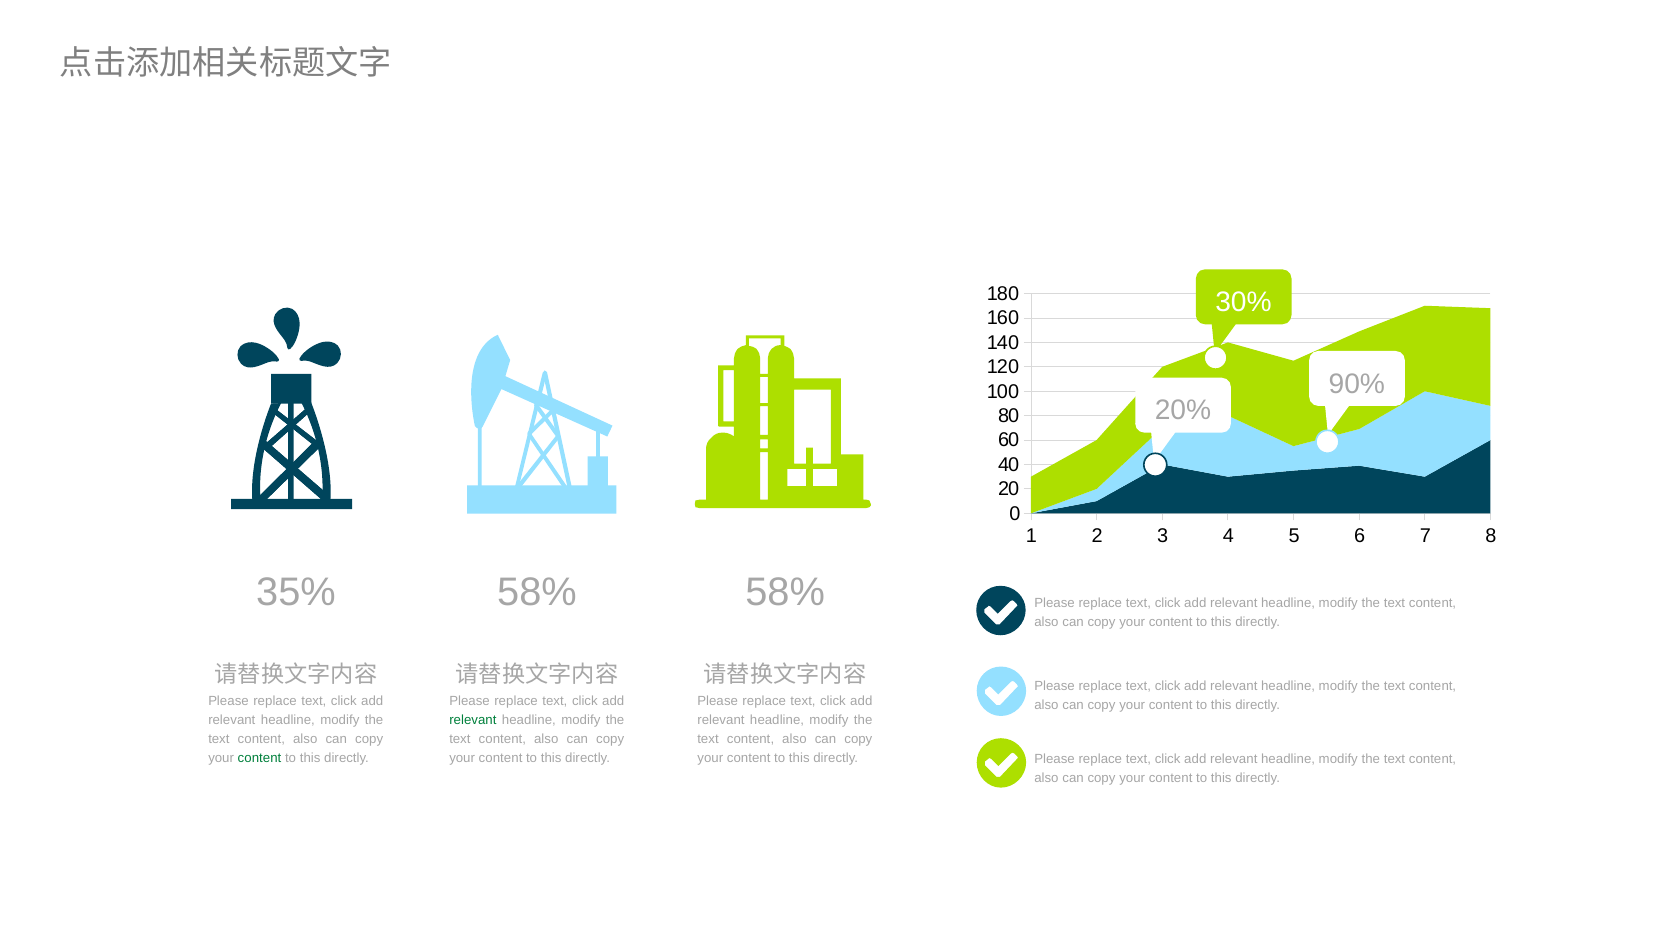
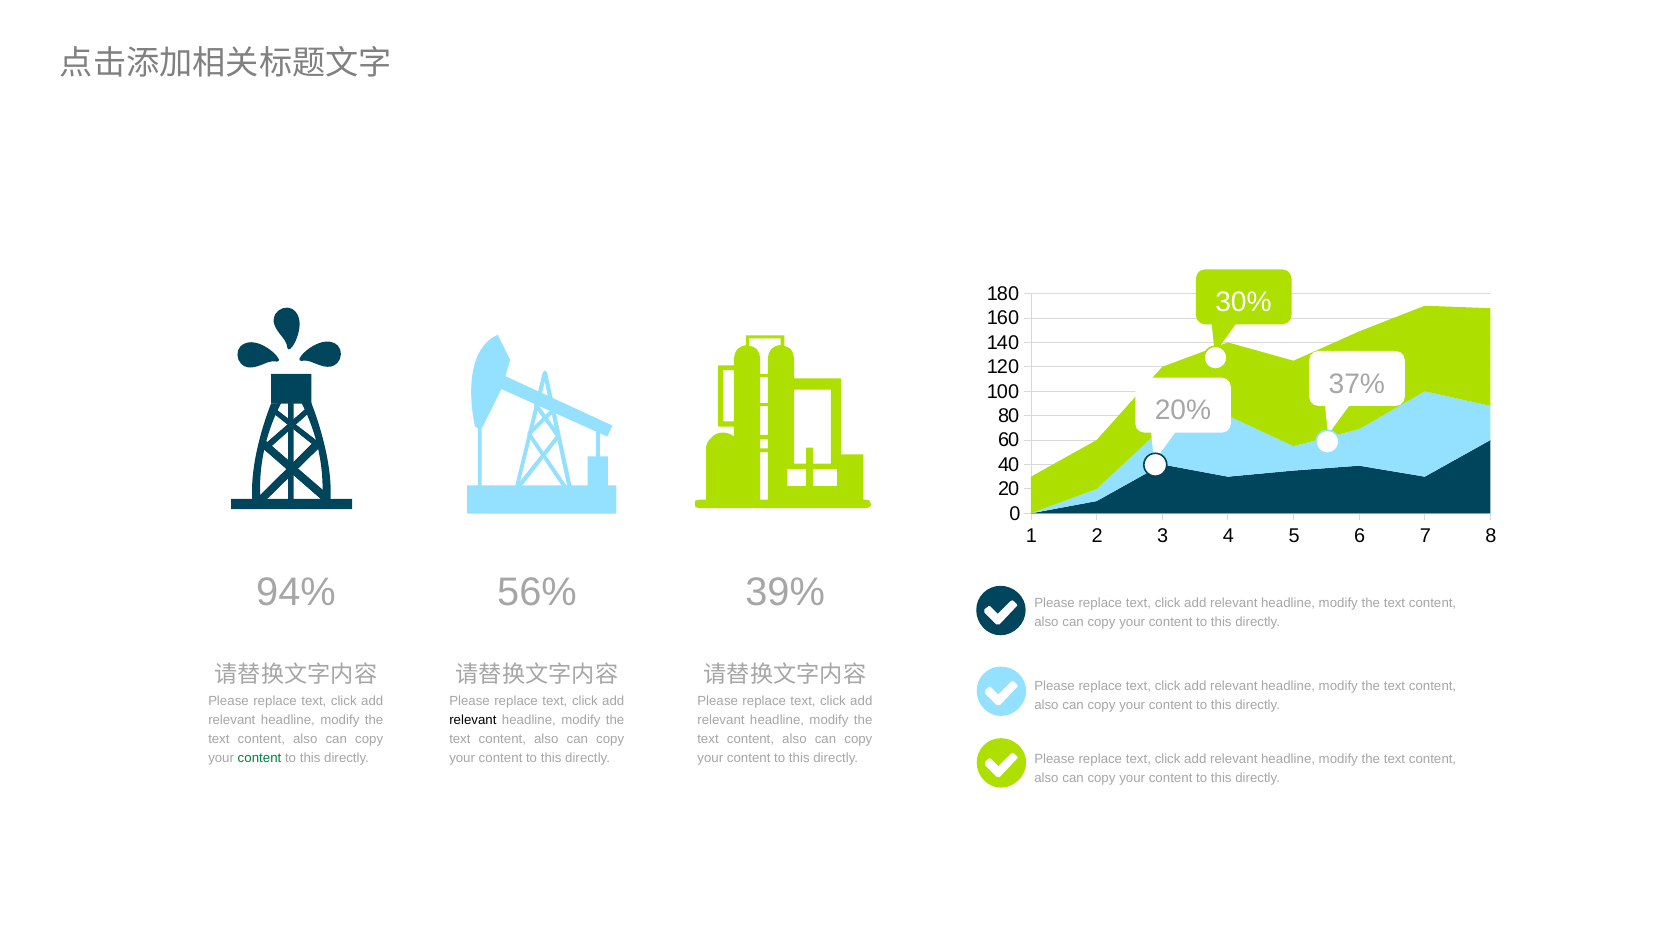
90%: 90% -> 37%
35%: 35% -> 94%
58% at (537, 593): 58% -> 56%
58% at (785, 593): 58% -> 39%
relevant at (473, 720) colour: green -> black
